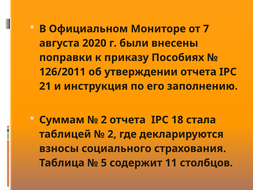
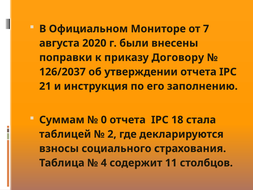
Пособиях: Пособиях -> Договору
126/2011: 126/2011 -> 126/2037
2 at (104, 120): 2 -> 0
5: 5 -> 4
